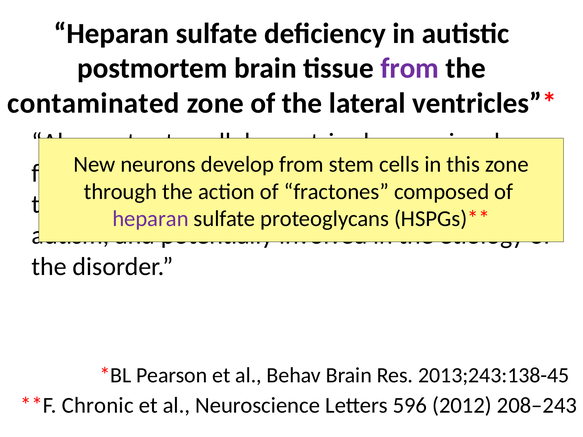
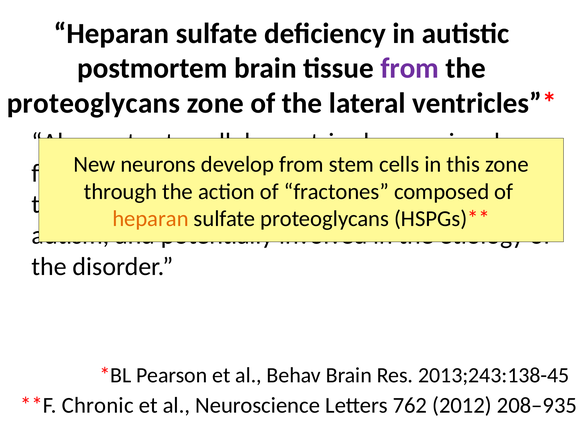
contaminated at (93, 103): contaminated -> proteoglycans
heparan at (151, 219) colour: purple -> orange
596: 596 -> 762
208–243: 208–243 -> 208–935
